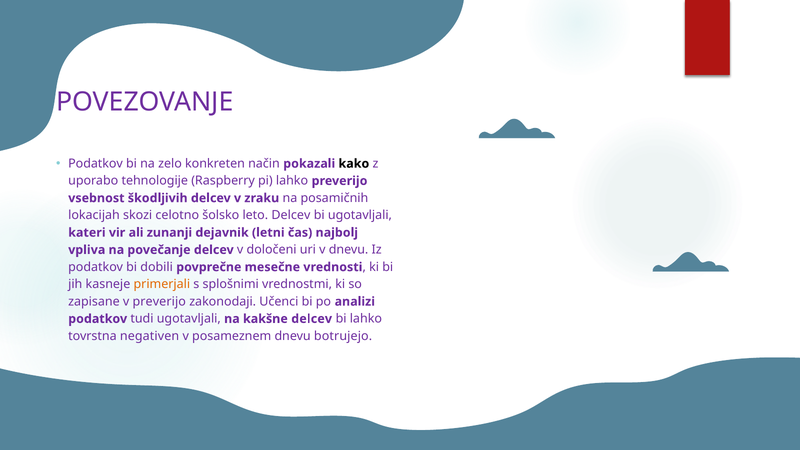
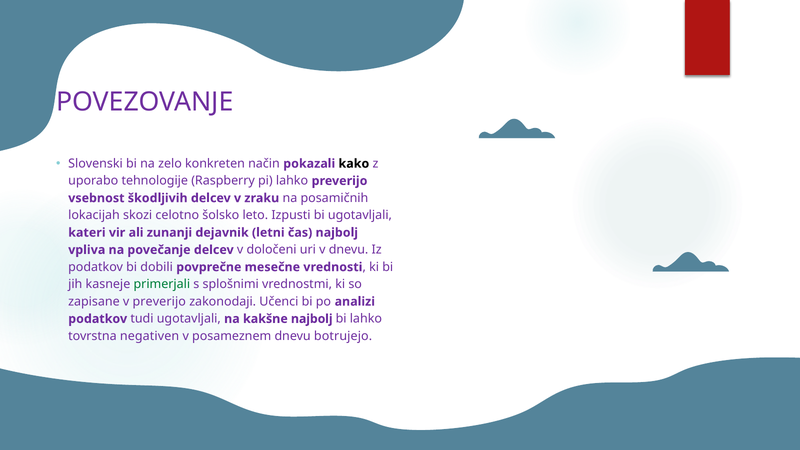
Podatkov at (96, 164): Podatkov -> Slovenski
leto Delcev: Delcev -> Izpusti
primerjali colour: orange -> green
kakšne delcev: delcev -> najbolj
